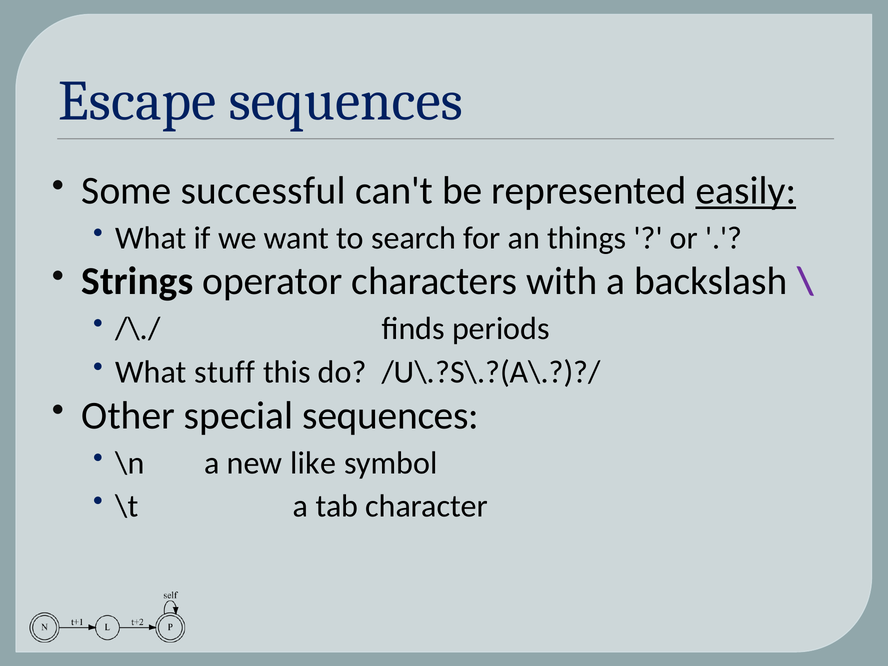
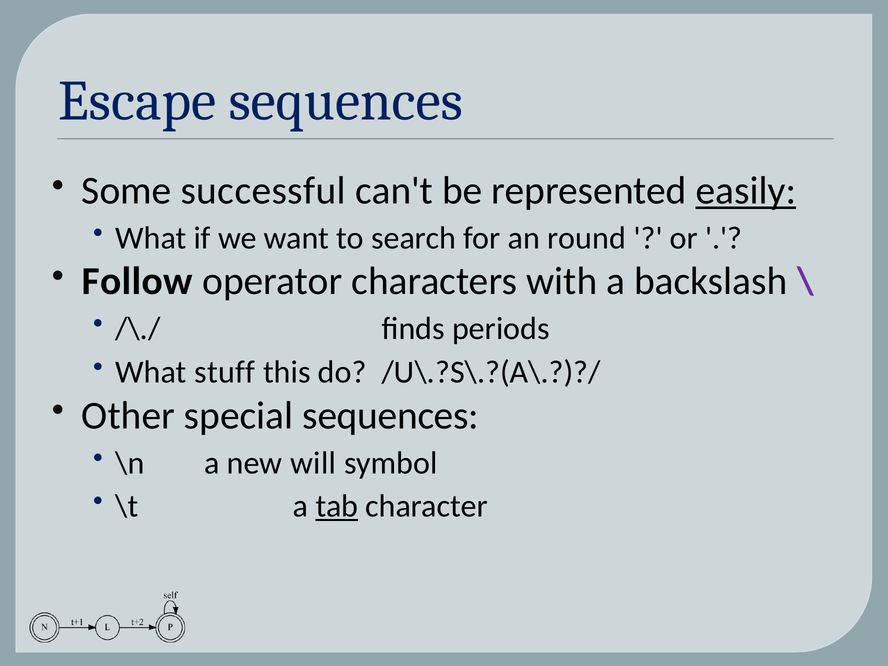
things: things -> round
Strings: Strings -> Follow
like: like -> will
tab underline: none -> present
